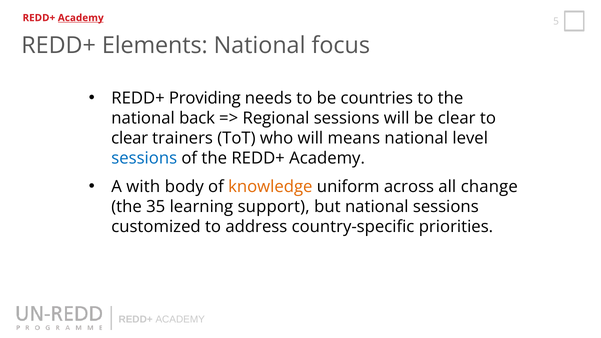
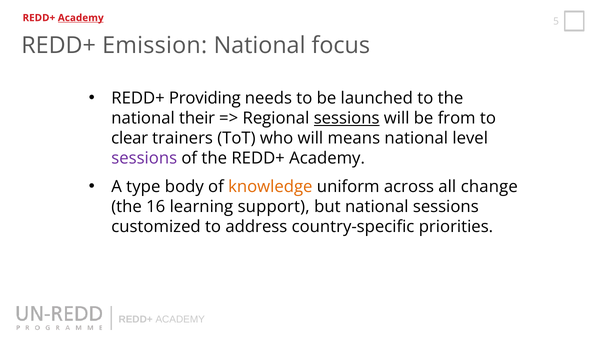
Elements: Elements -> Emission
countries: countries -> launched
back: back -> their
sessions at (347, 118) underline: none -> present
be clear: clear -> from
sessions at (144, 158) colour: blue -> purple
with: with -> type
35: 35 -> 16
